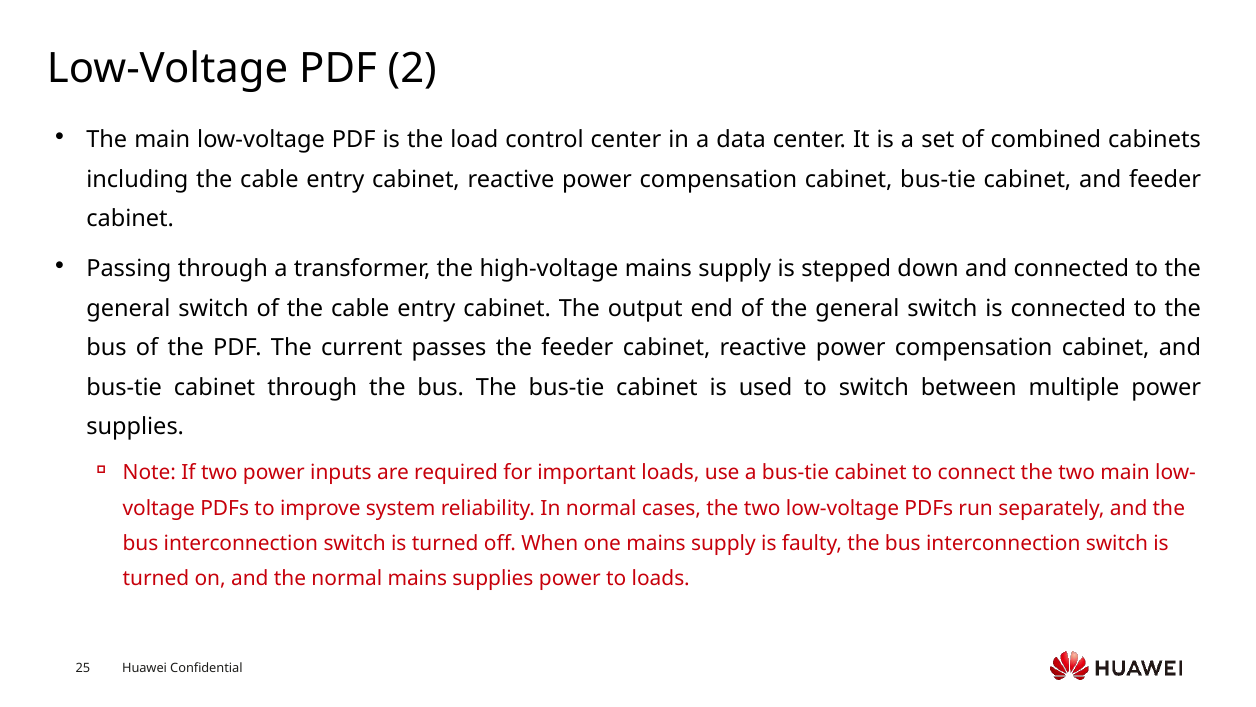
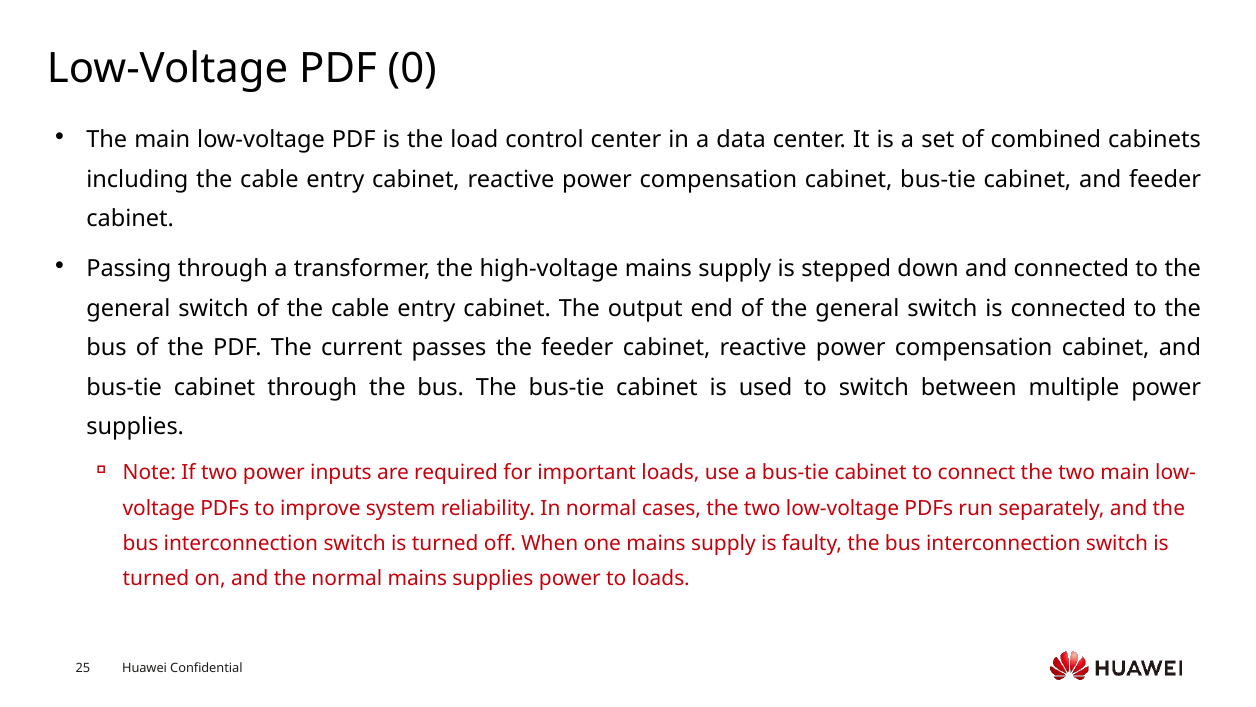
2: 2 -> 0
